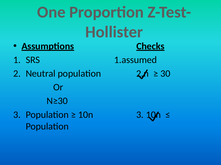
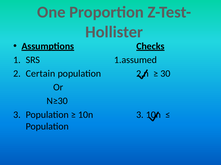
Neutral: Neutral -> Certain
